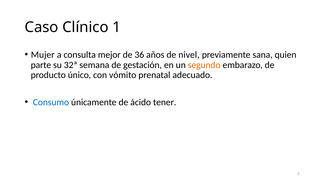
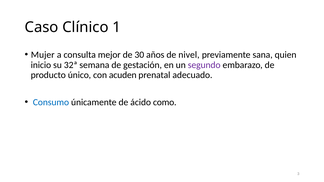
36: 36 -> 30
parte: parte -> inicio
segundo colour: orange -> purple
vómito: vómito -> acuden
tener: tener -> como
